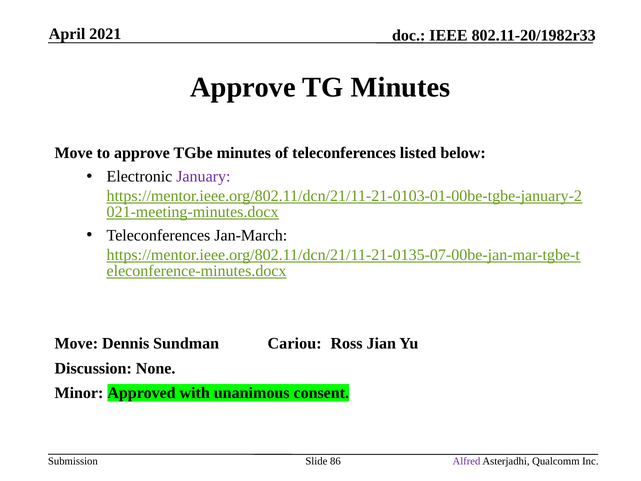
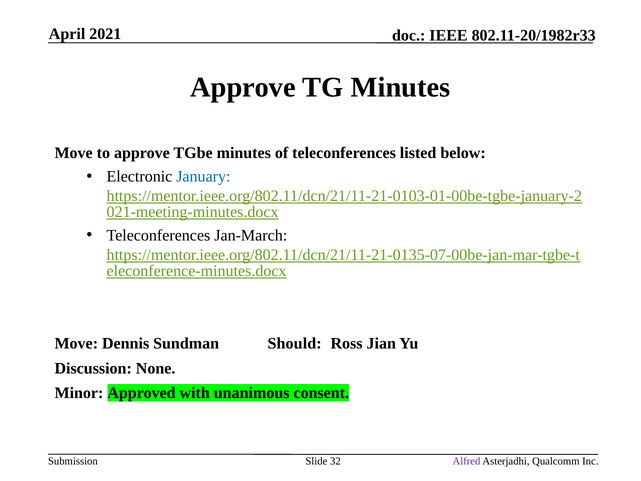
January colour: purple -> blue
Cariou: Cariou -> Should
86: 86 -> 32
